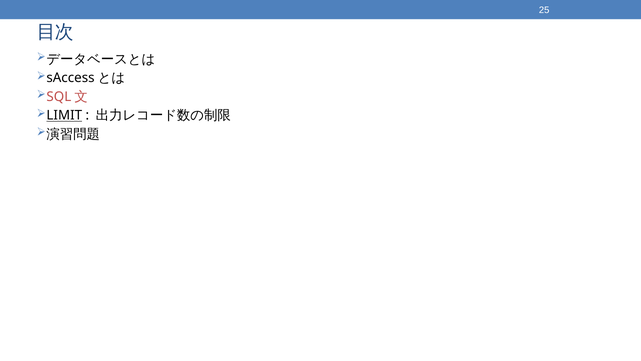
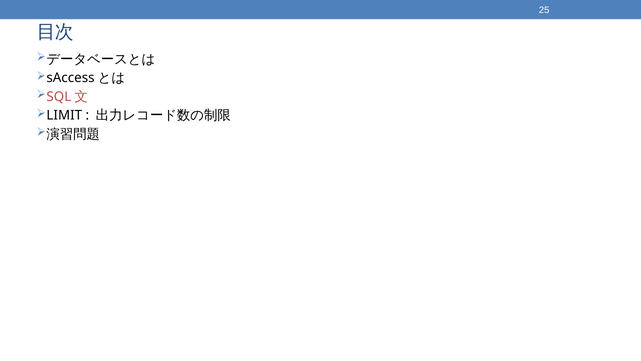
LIMIT underline: present -> none
